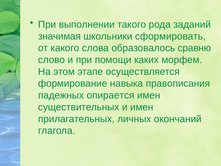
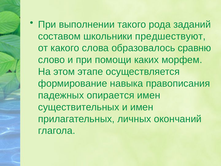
значимая: значимая -> составом
сформировать: сформировать -> предшествуют
